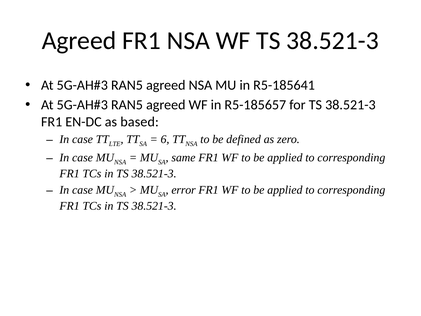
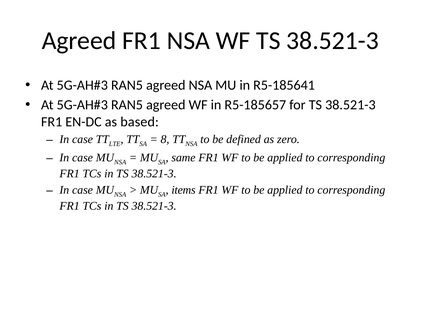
6: 6 -> 8
error: error -> items
